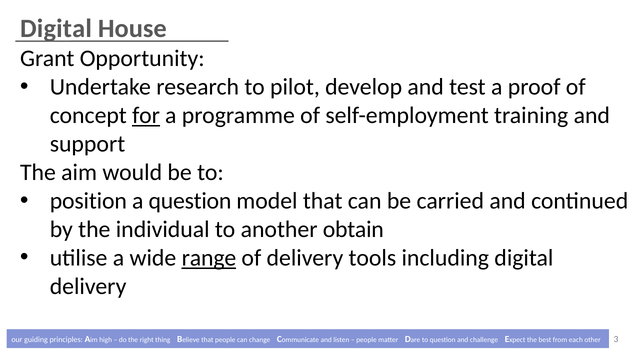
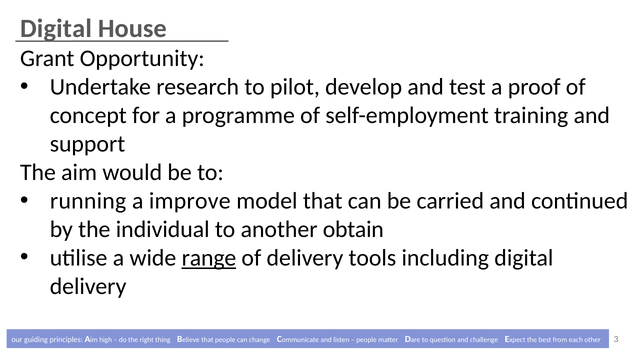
for underline: present -> none
position: position -> running
a question: question -> improve
